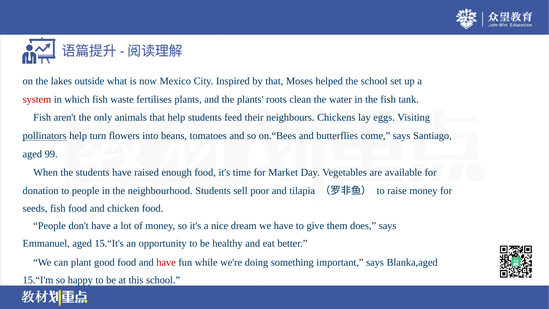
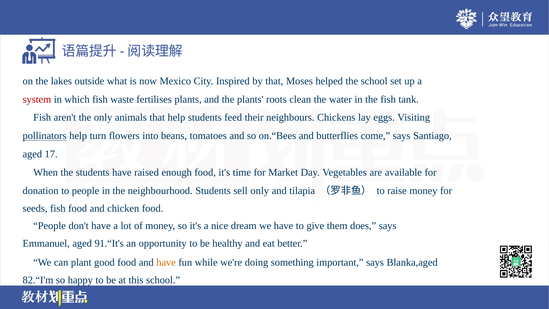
99: 99 -> 17
sell poor: poor -> only
15.“It's: 15.“It's -> 91.“It's
have at (166, 262) colour: red -> orange
15.“I'm: 15.“I'm -> 82.“I'm
